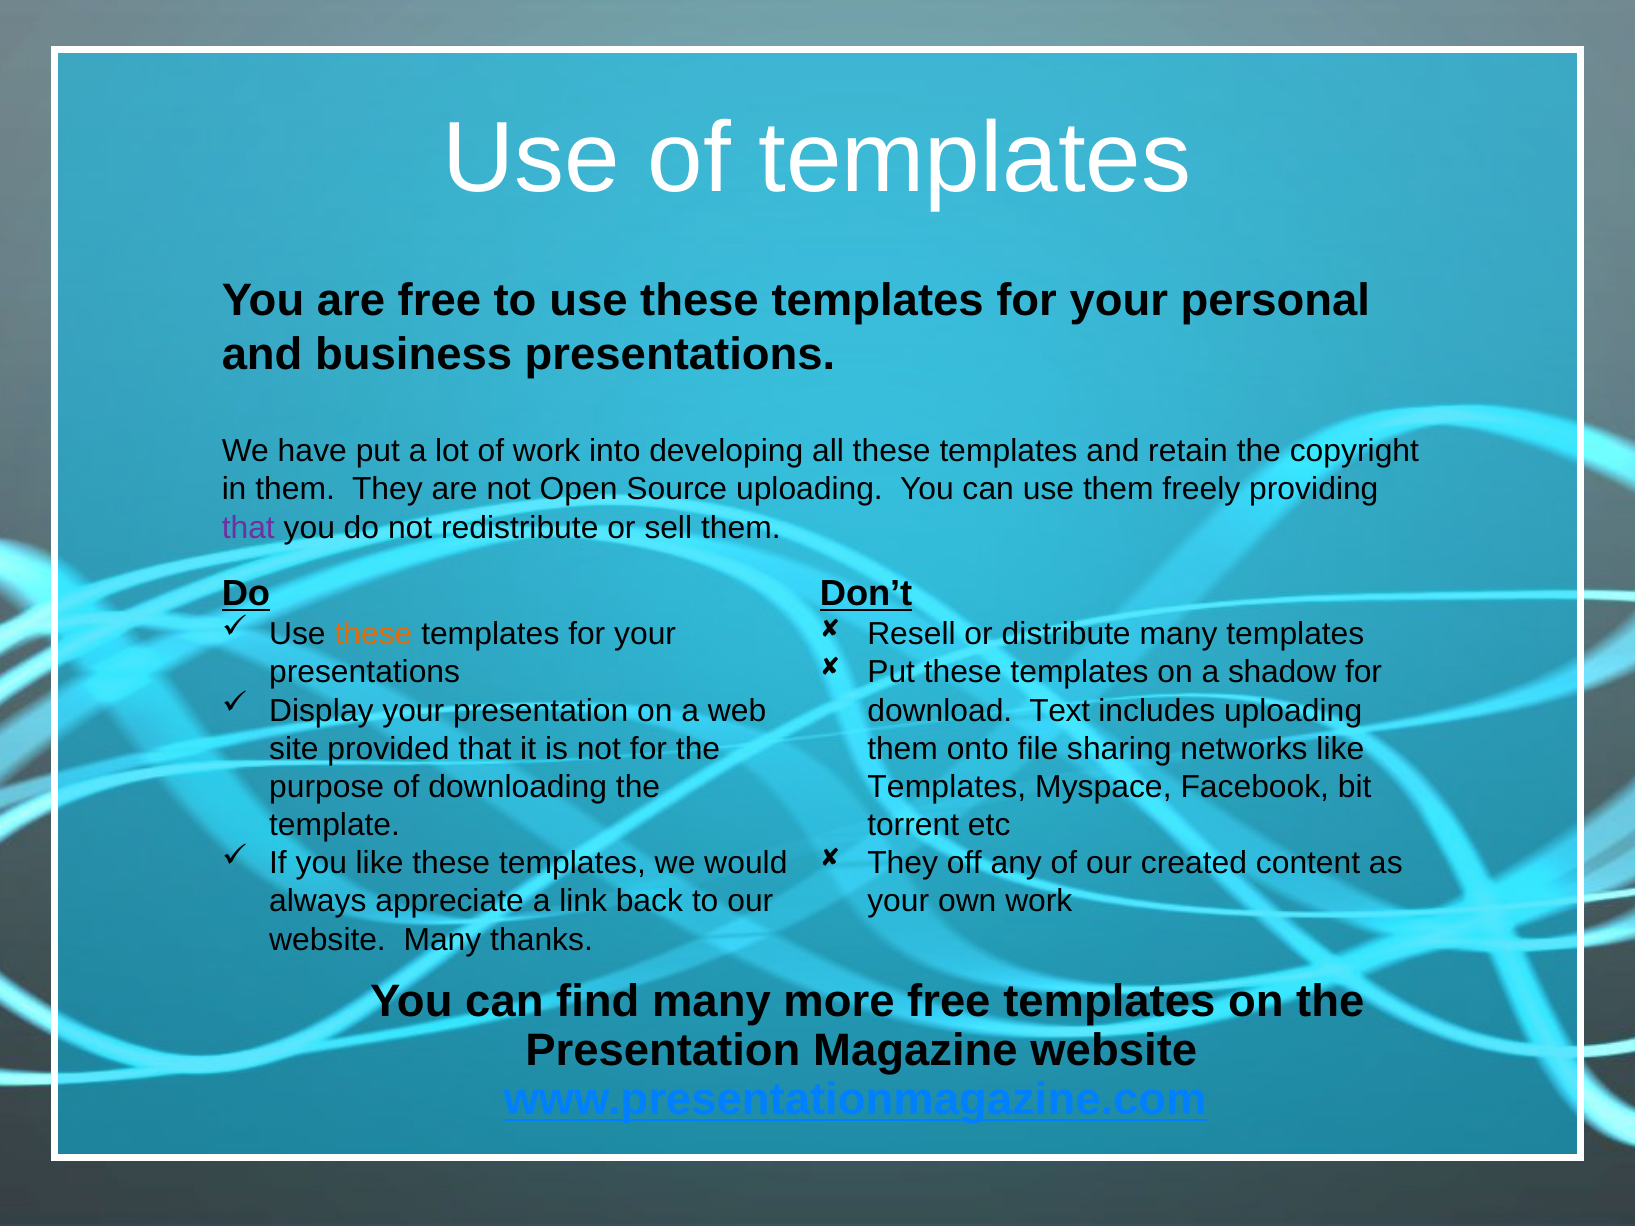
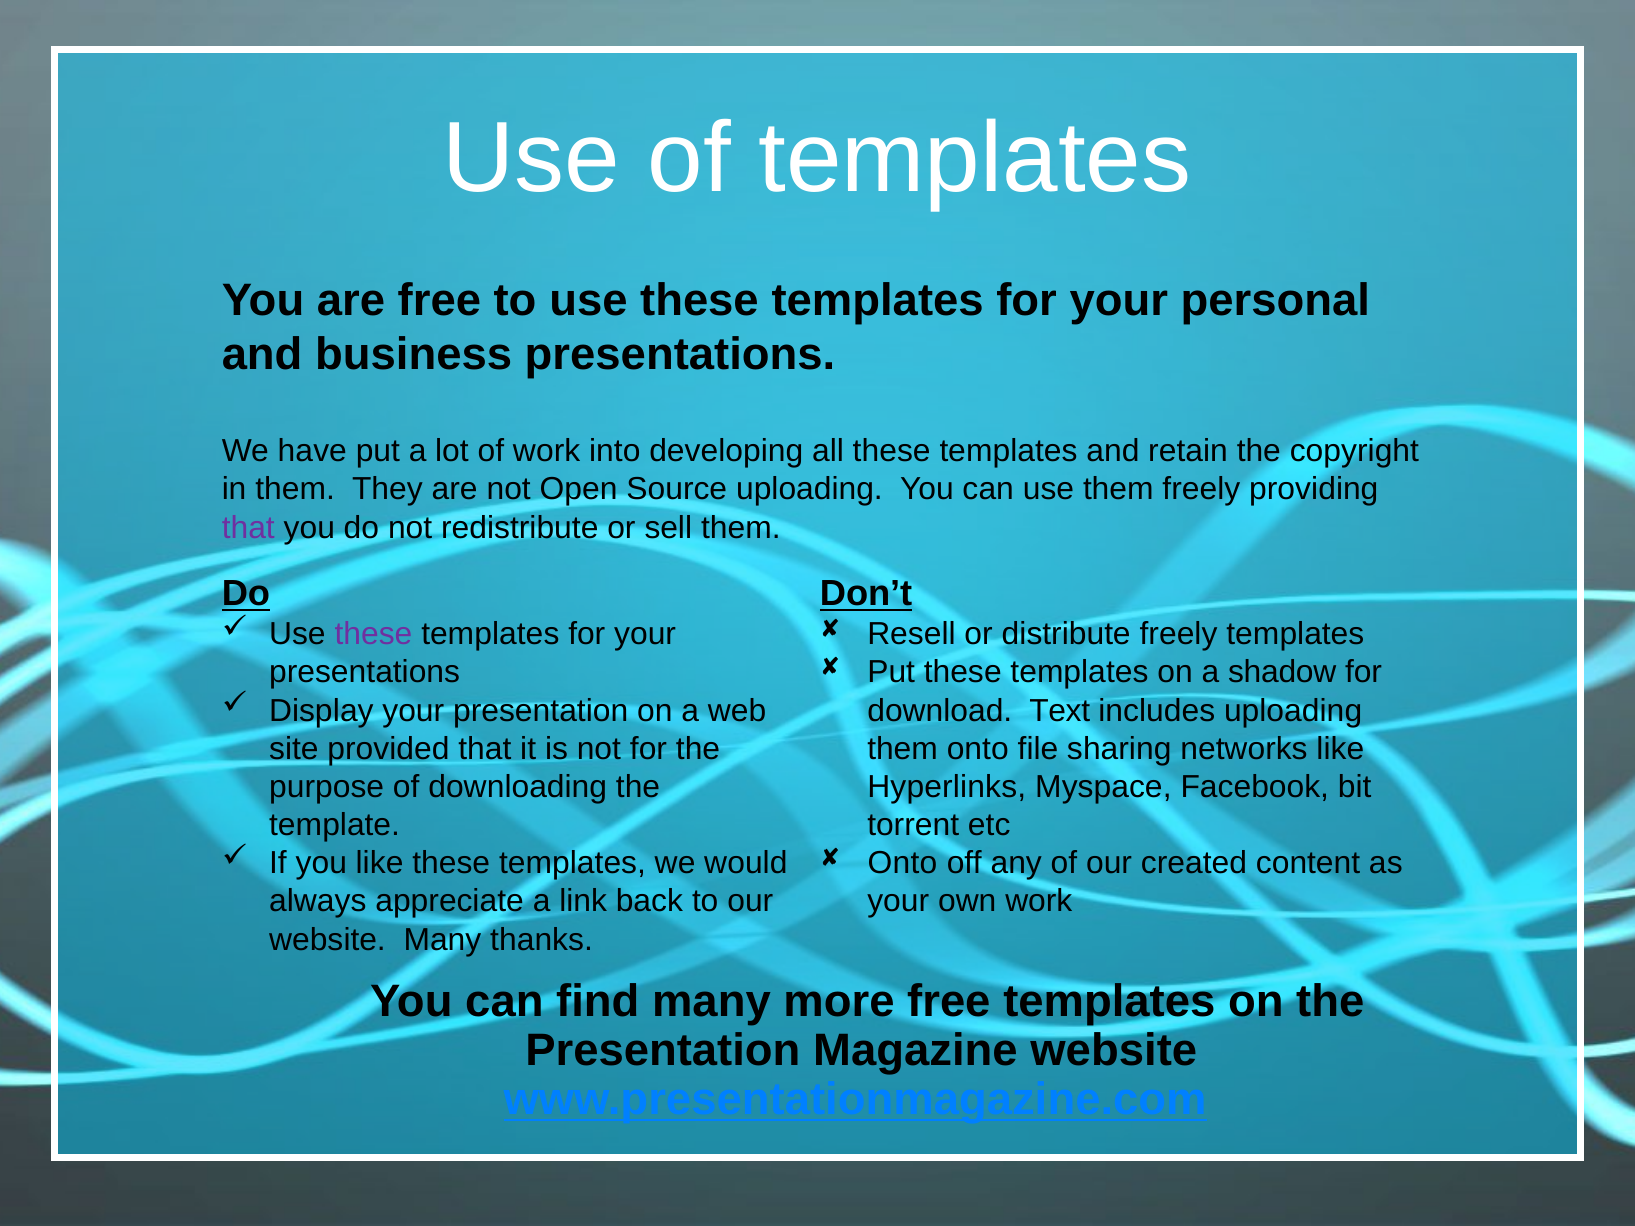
these at (373, 634) colour: orange -> purple
distribute many: many -> freely
Templates at (947, 787): Templates -> Hyperlinks
They at (903, 863): They -> Onto
